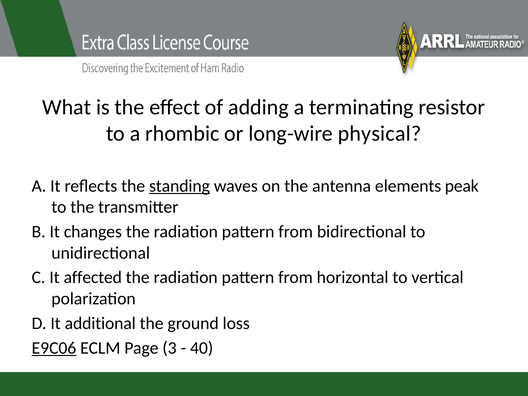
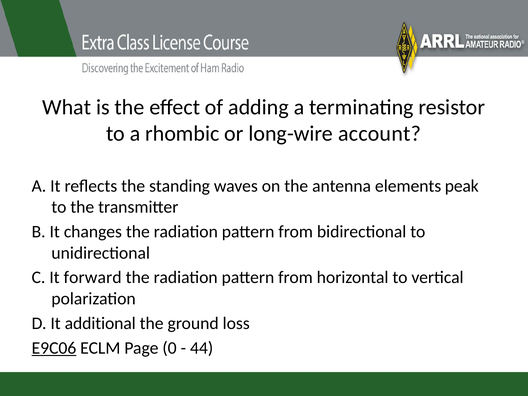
physical: physical -> account
standing underline: present -> none
affected: affected -> forward
3: 3 -> 0
40: 40 -> 44
